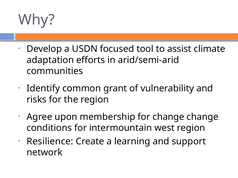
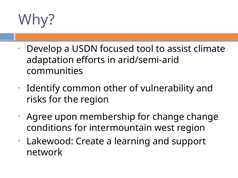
grant: grant -> other
Resilience: Resilience -> Lakewood
